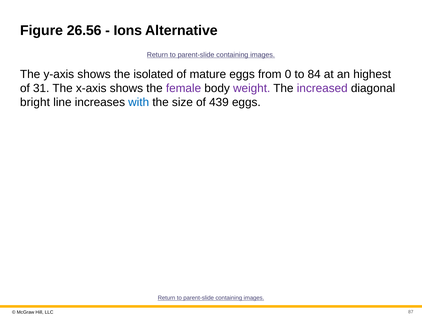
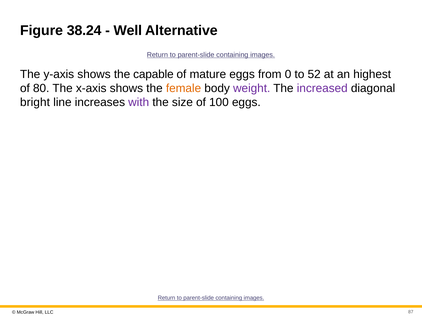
26.56: 26.56 -> 38.24
Ions: Ions -> Well
isolated: isolated -> capable
84: 84 -> 52
31: 31 -> 80
female colour: purple -> orange
with colour: blue -> purple
439: 439 -> 100
